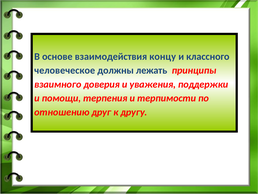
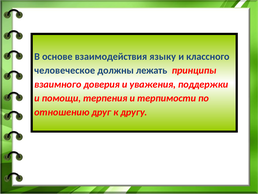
концу: концу -> языку
